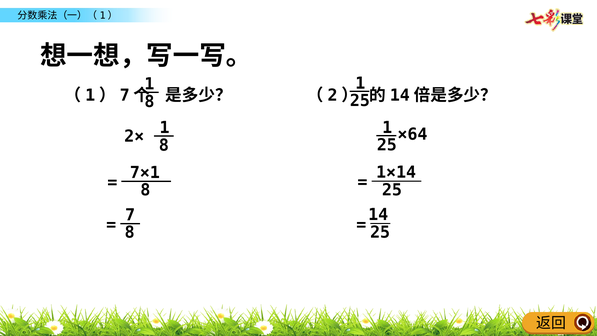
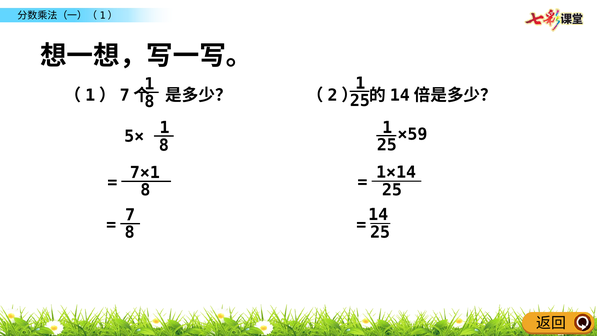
×64: ×64 -> ×59
2×: 2× -> 5×
